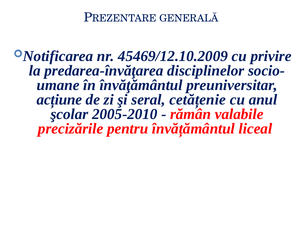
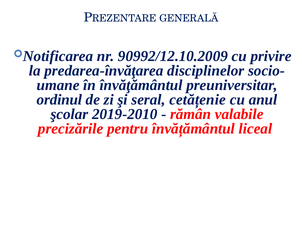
45469/12.10.2009: 45469/12.10.2009 -> 90992/12.10.2009
acțiune: acțiune -> ordinul
2005-2010: 2005-2010 -> 2019-2010
